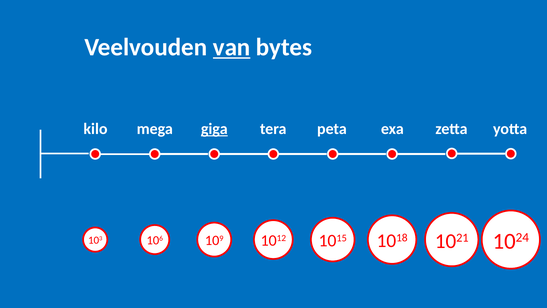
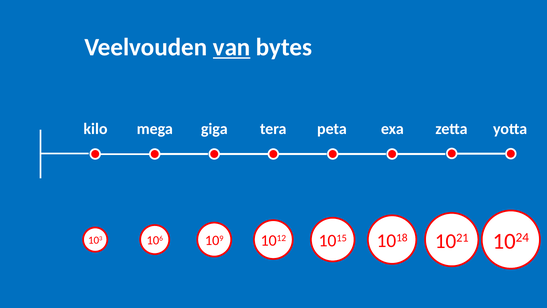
giga underline: present -> none
